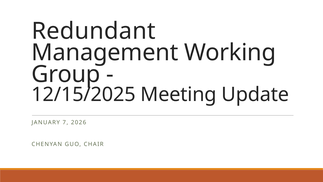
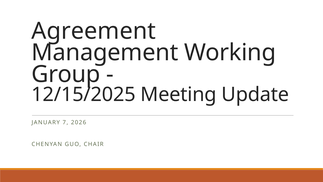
Redundant: Redundant -> Agreement
